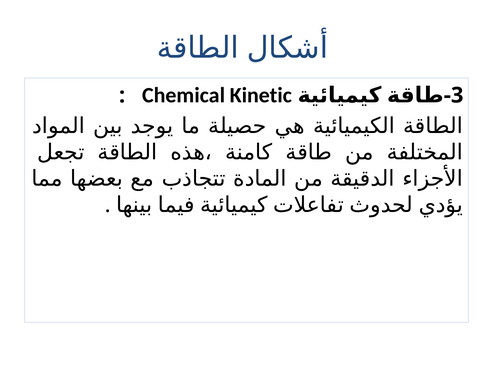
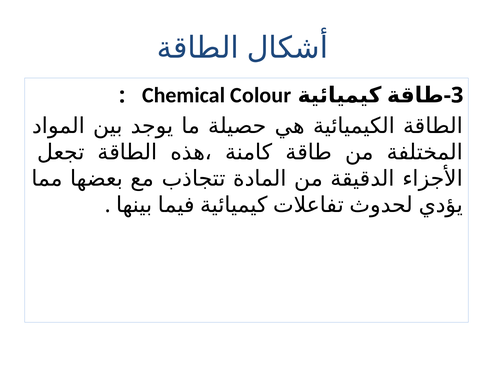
Kinetic: Kinetic -> Colour
